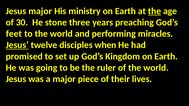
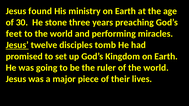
Jesus major: major -> found
the at (155, 11) underline: present -> none
when: when -> tomb
